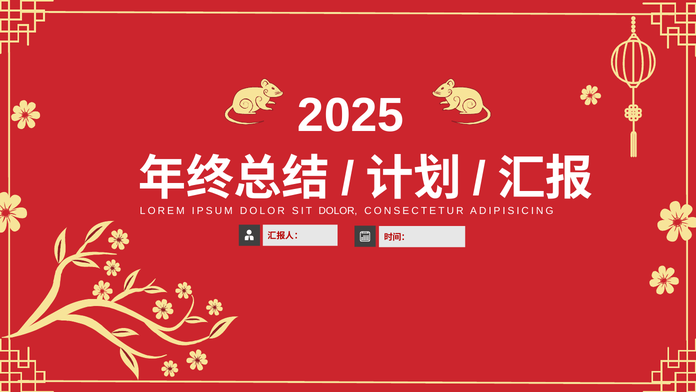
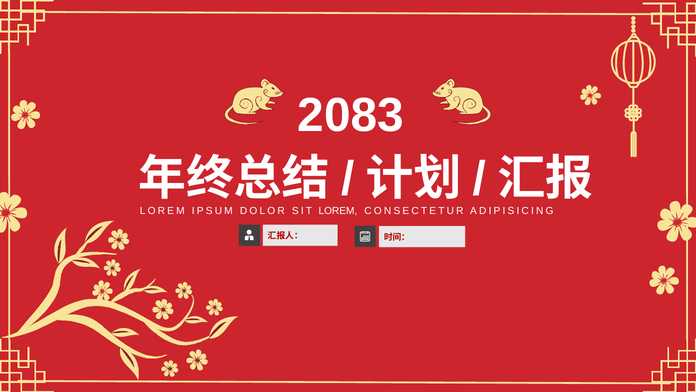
2025: 2025 -> 2083
SIT DOLOR: DOLOR -> LOREM
